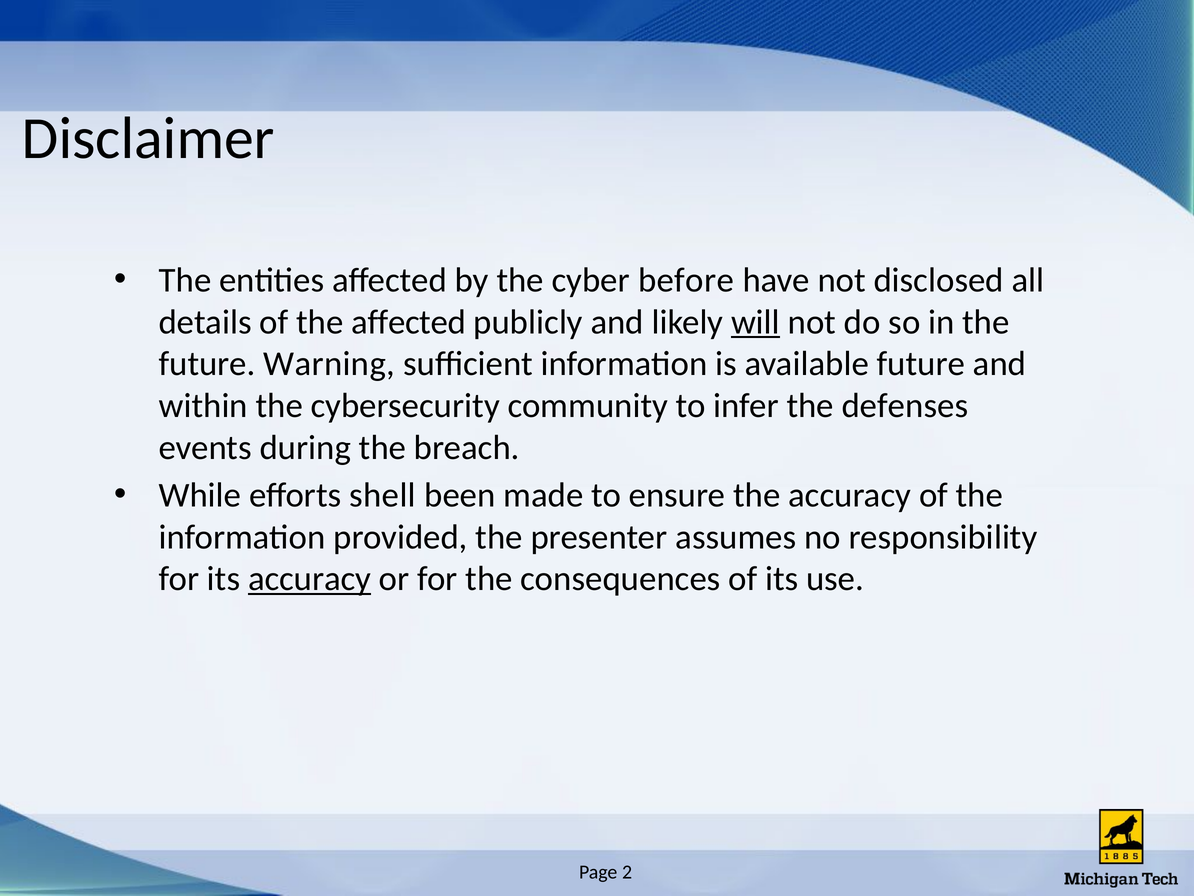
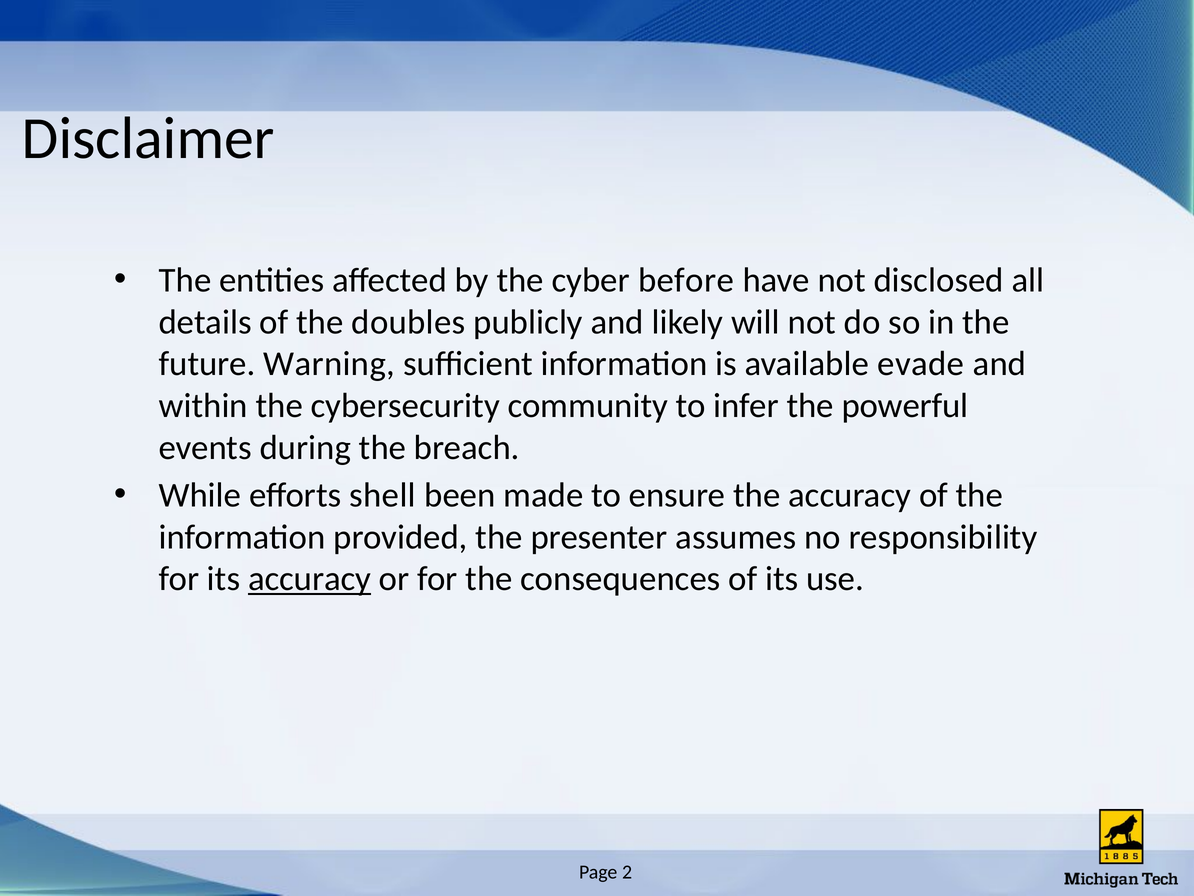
the affected: affected -> doubles
will underline: present -> none
available future: future -> evade
defenses: defenses -> powerful
